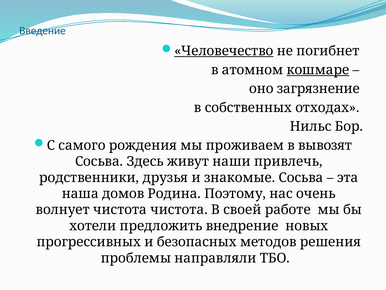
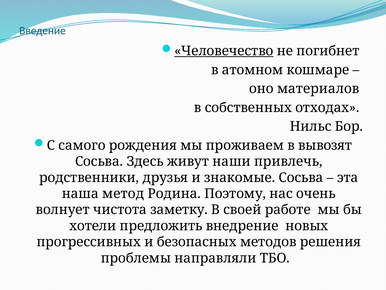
кошмаре underline: present -> none
загрязнение: загрязнение -> материалов
домов: домов -> метод
чистота чистота: чистота -> заметку
